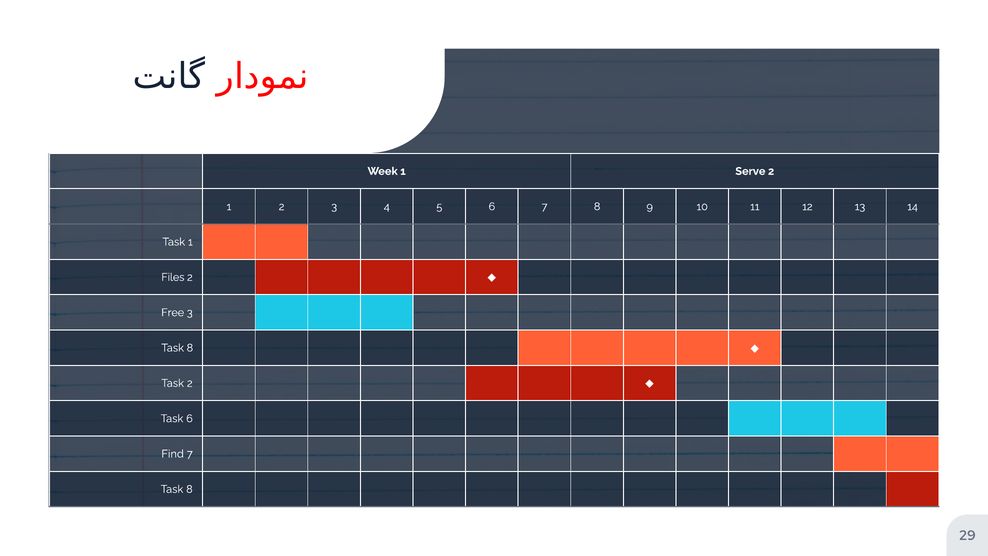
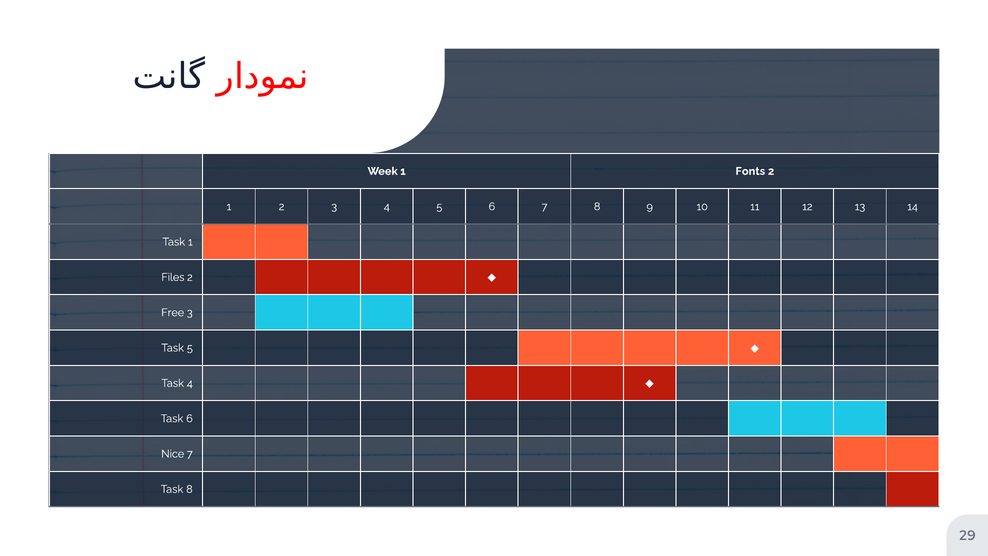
Serve: Serve -> Fonts
8 at (190, 348): 8 -> 5
Task 2: 2 -> 4
Find: Find -> Nice
